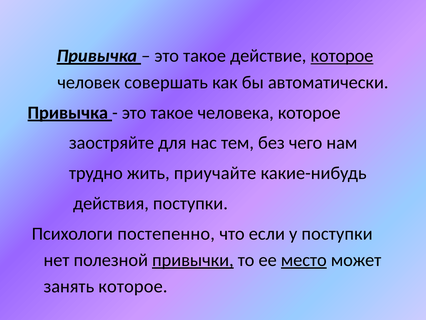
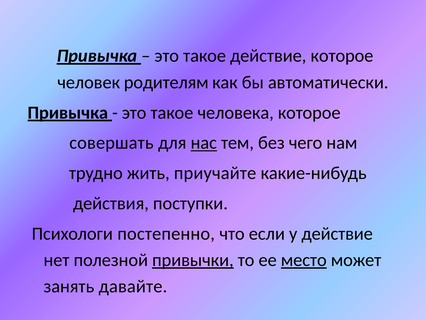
которое at (342, 56) underline: present -> none
совершать: совершать -> родителям
заостряйте: заостряйте -> совершать
нас underline: none -> present
у поступки: поступки -> действие
занять которое: которое -> давайте
